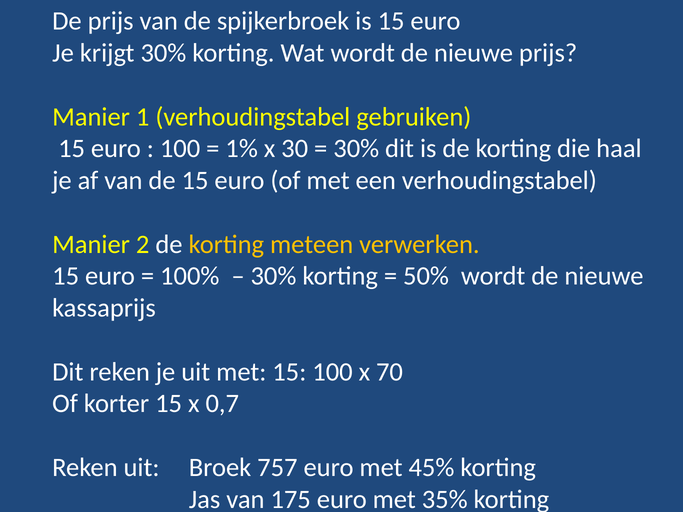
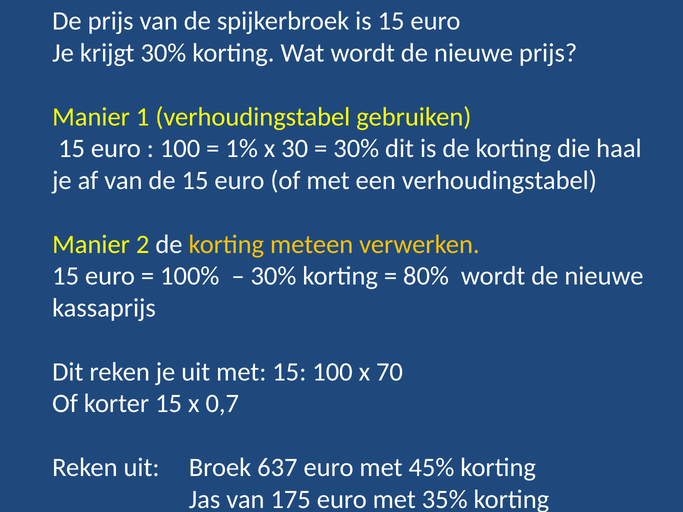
50%: 50% -> 80%
757: 757 -> 637
